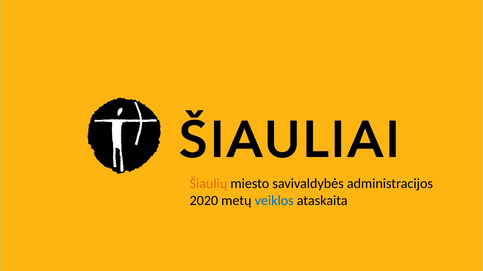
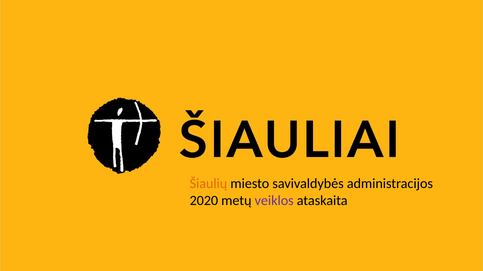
veiklos colour: blue -> purple
